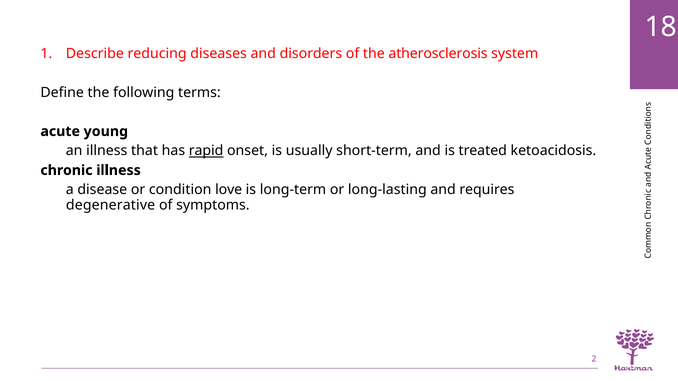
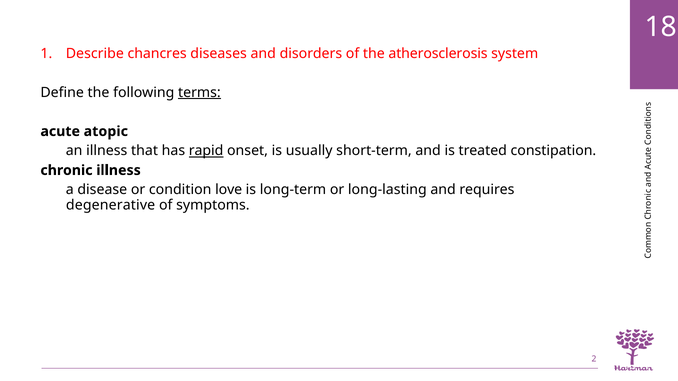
reducing: reducing -> chancres
terms underline: none -> present
young: young -> atopic
ketoacidosis: ketoacidosis -> constipation
